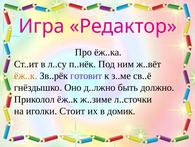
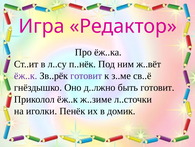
ёж..к at (26, 75) colour: orange -> purple
быть должно: должно -> готовит
Стоит: Стоит -> Пенёк
